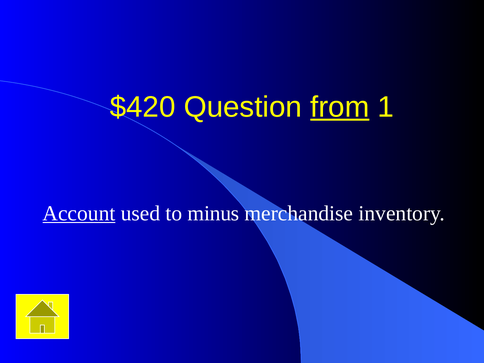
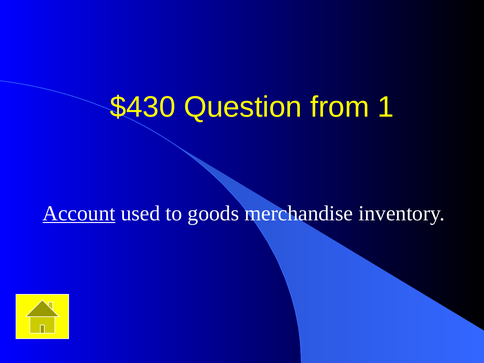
$420: $420 -> $430
from underline: present -> none
minus: minus -> goods
